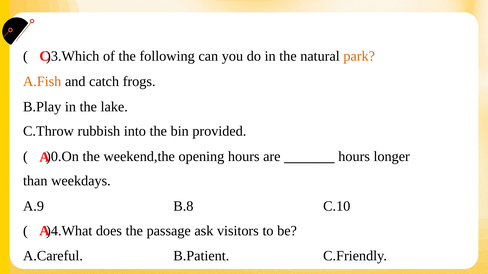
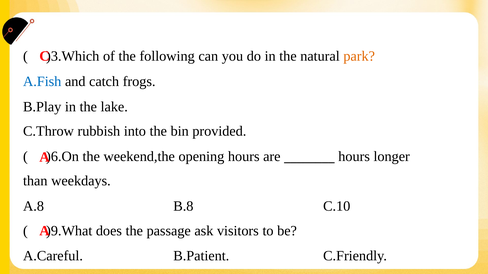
A.Fish colour: orange -> blue
)0.On: )0.On -> )6.On
A.9: A.9 -> A.8
)4.What: )4.What -> )9.What
